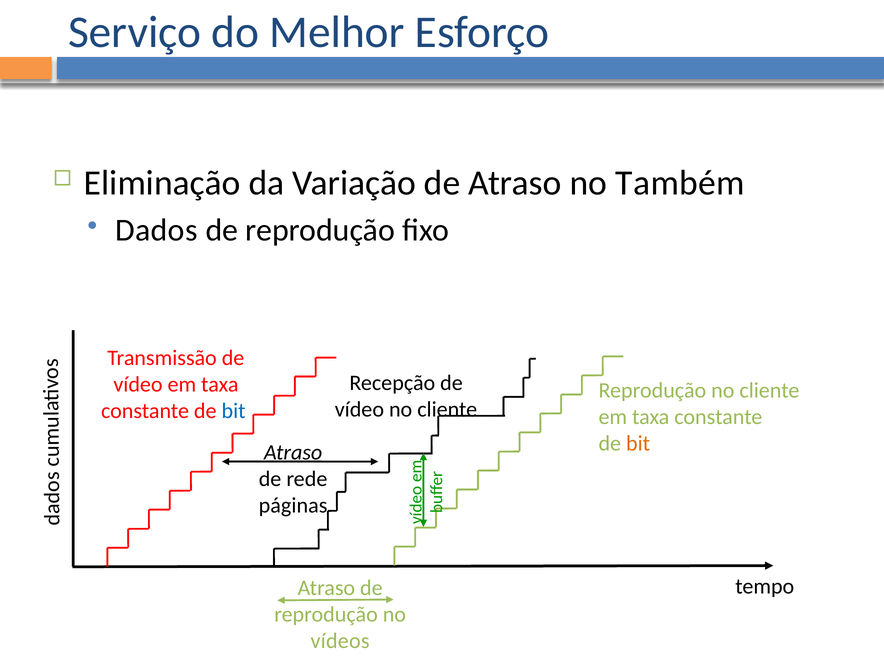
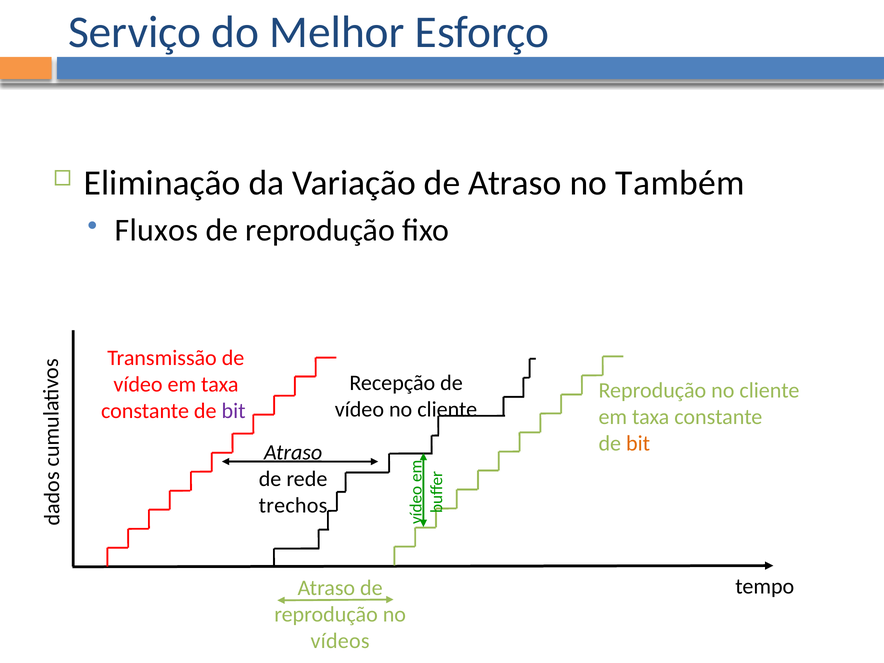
Dados: Dados -> Fluxos
bit at (234, 411) colour: blue -> purple
páginas: páginas -> trechos
